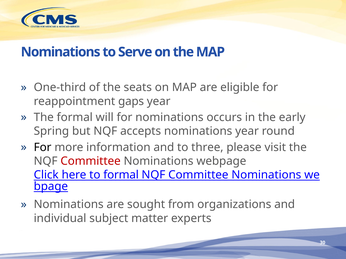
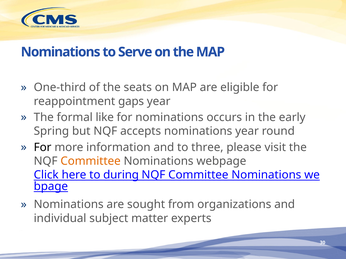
will: will -> like
Committee at (91, 161) colour: red -> orange
to formal: formal -> during
